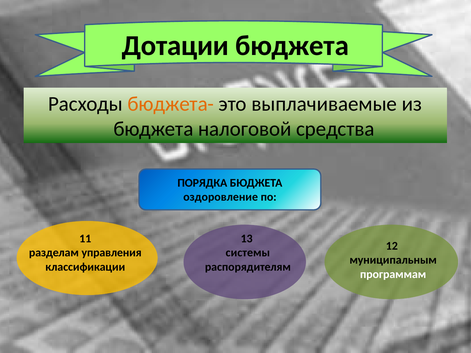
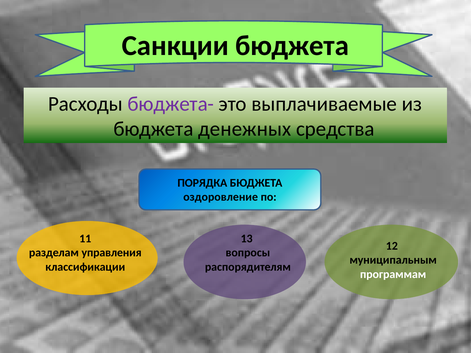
Дотации: Дотации -> Санкции
бюджета- colour: orange -> purple
налоговой: налоговой -> денежных
системы: системы -> вопросы
